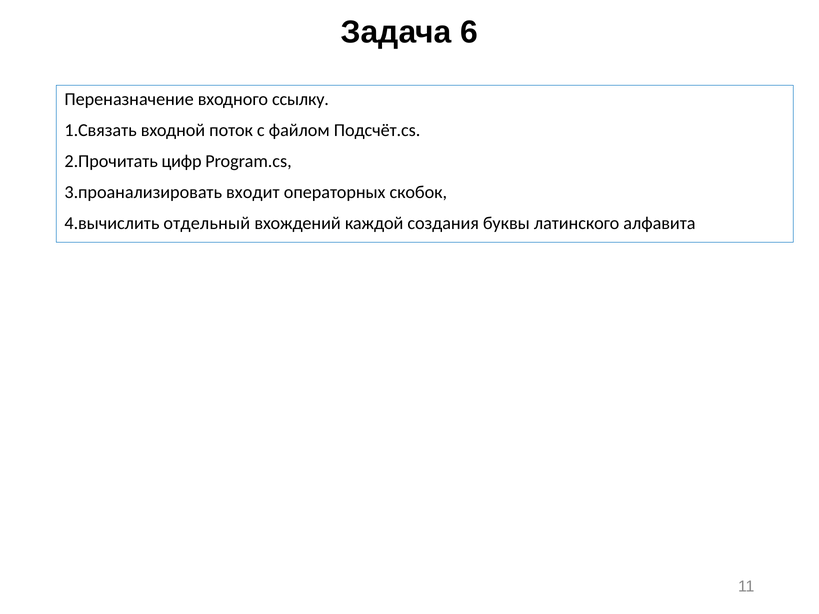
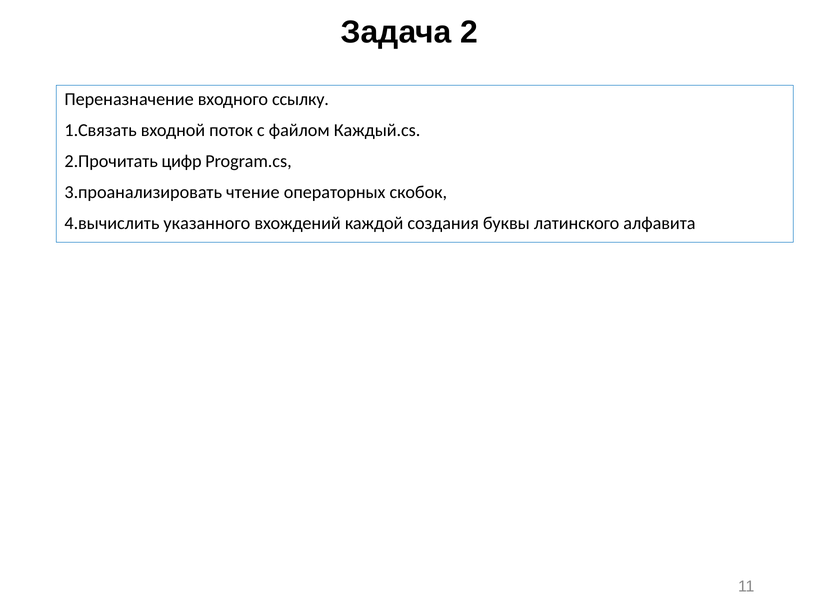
6: 6 -> 2
Подсчёт.cs: Подсчёт.cs -> Каждый.cs
входит: входит -> чтение
отдельный: отдельный -> указанного
